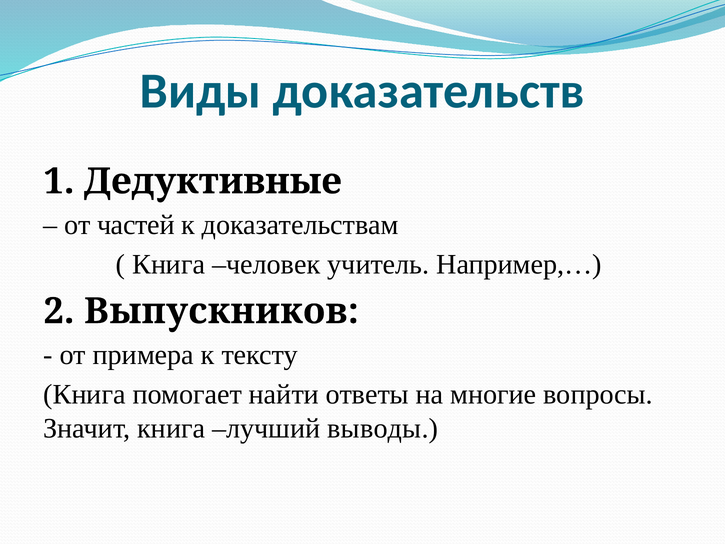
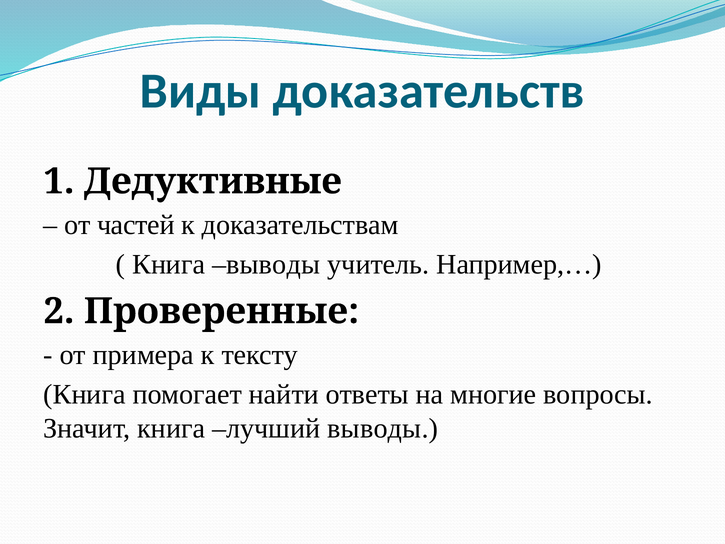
Книга человек: человек -> выводы
Выпускников: Выпускников -> Проверенные
